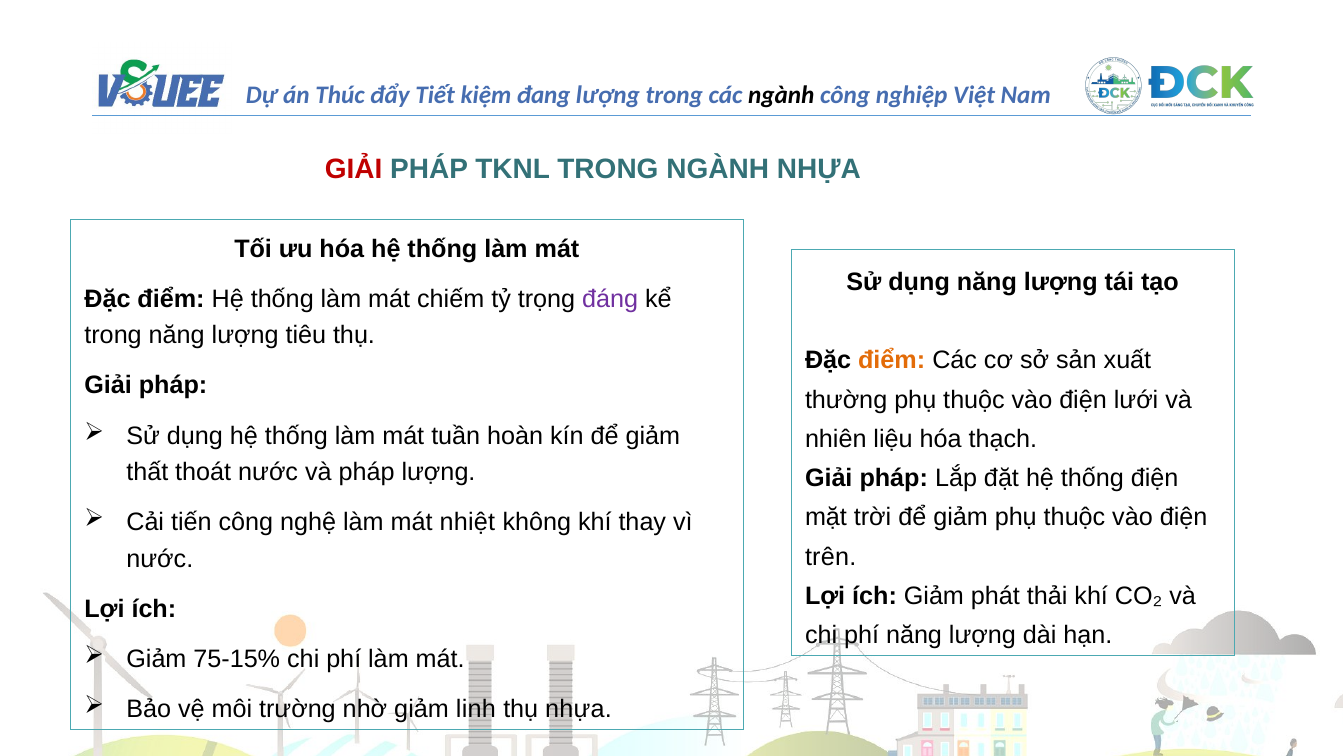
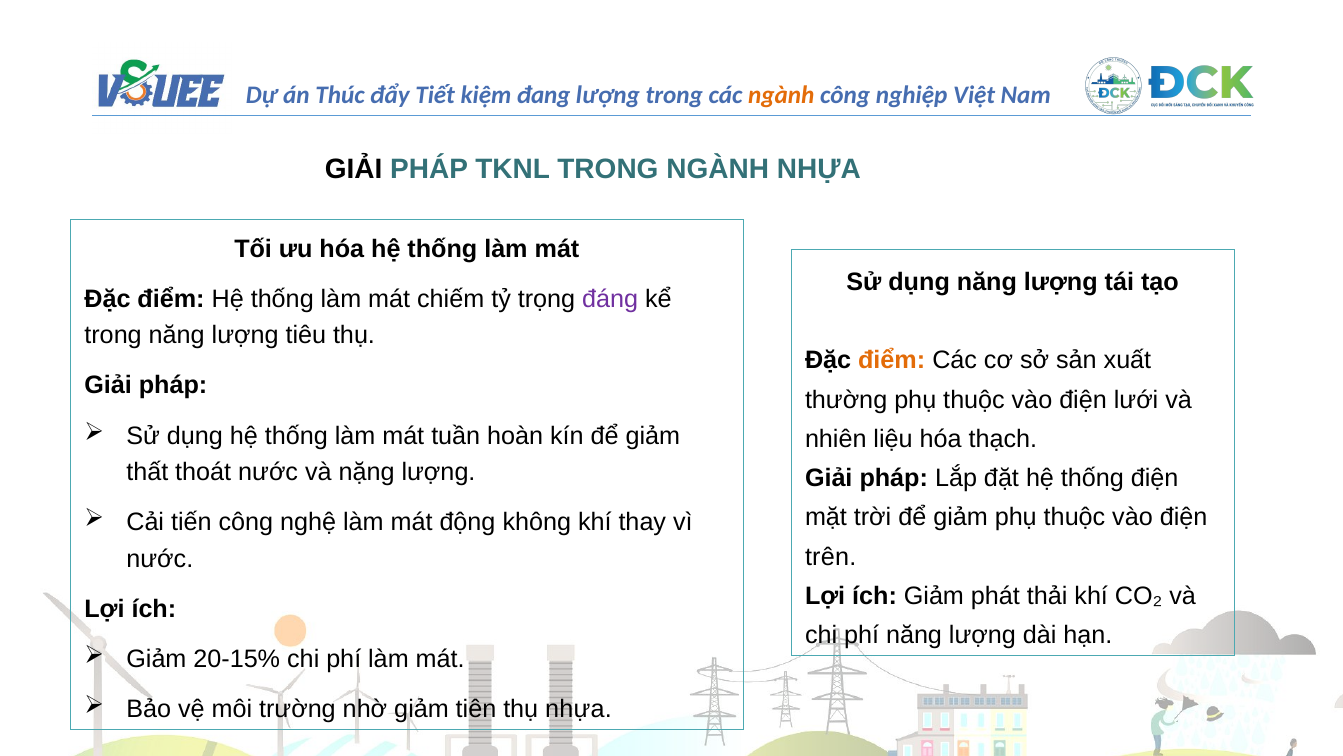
ngành at (781, 95) colour: black -> orange
GIẢI at (354, 169) colour: red -> black
và pháp: pháp -> nặng
nhiệt: nhiệt -> động
75-15%: 75-15% -> 20-15%
linh: linh -> tiên
